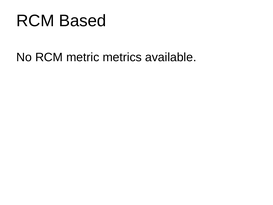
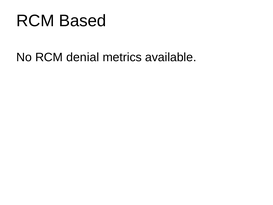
metric: metric -> denial
